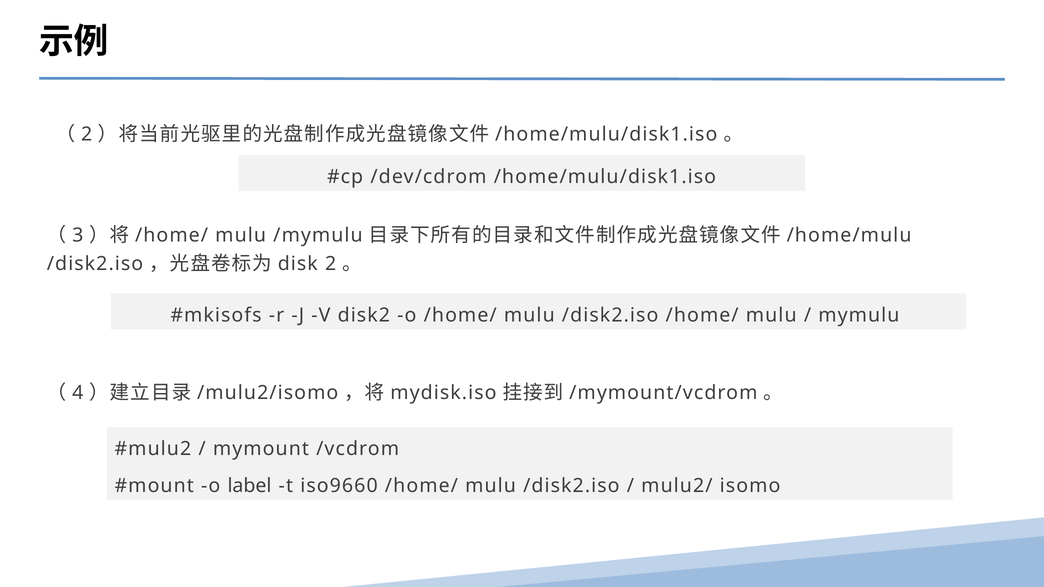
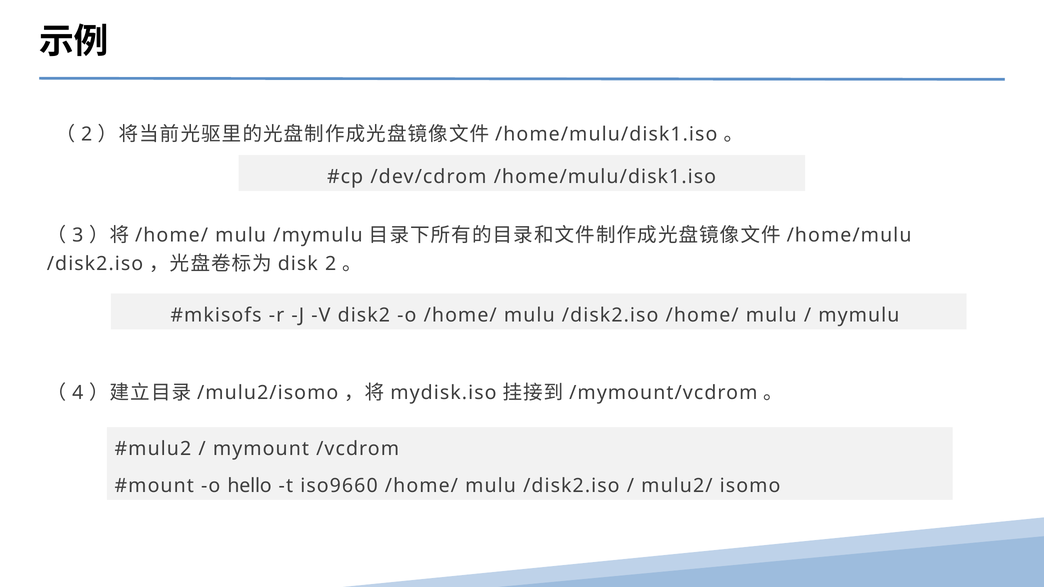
label: label -> hello
